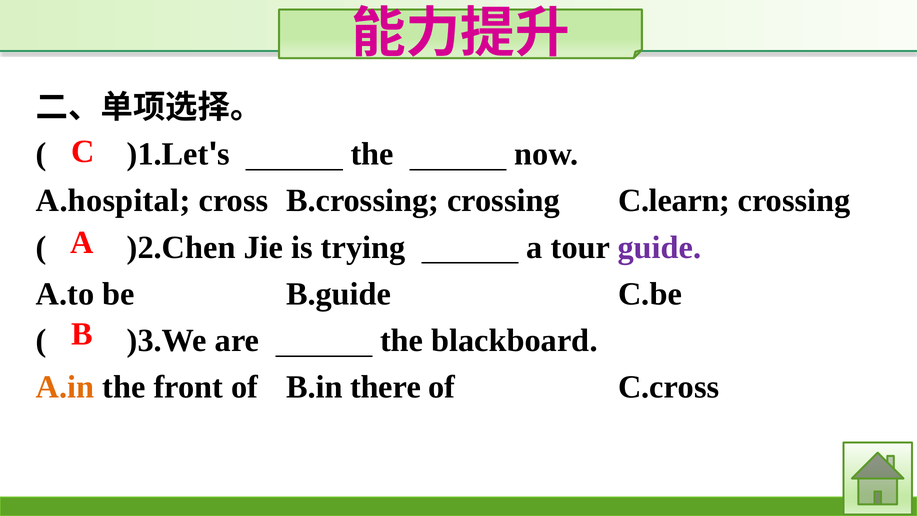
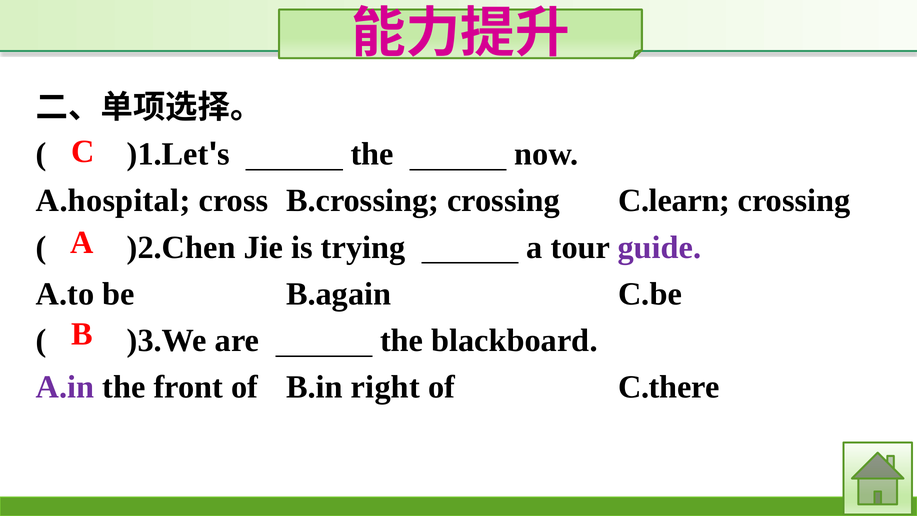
B.guide: B.guide -> B.again
A.in colour: orange -> purple
there: there -> right
C.cross: C.cross -> C.there
